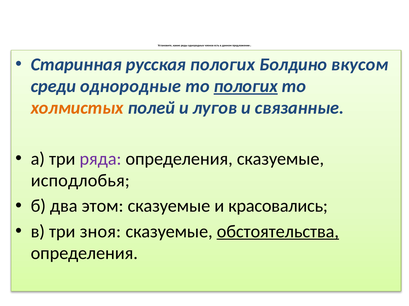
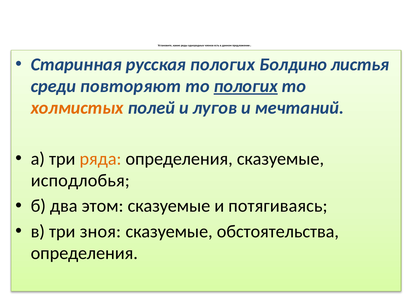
вкусом: вкусом -> листья
однородные: однородные -> повторяют
связанные: связанные -> мечтаний
ряда colour: purple -> orange
красовались: красовались -> потягиваясь
обстоятельства underline: present -> none
